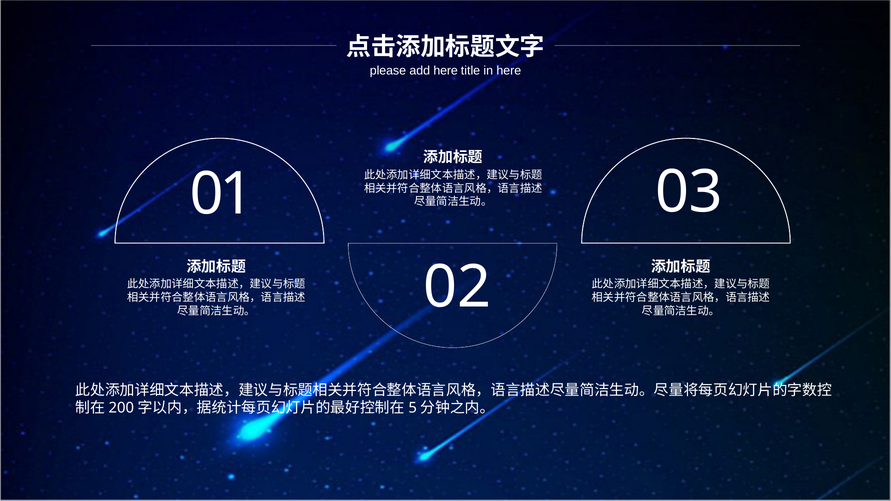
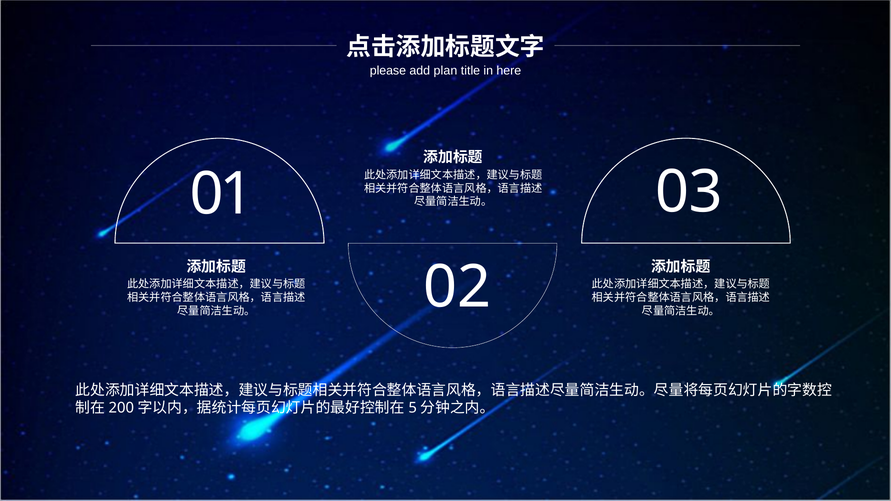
add here: here -> plan
